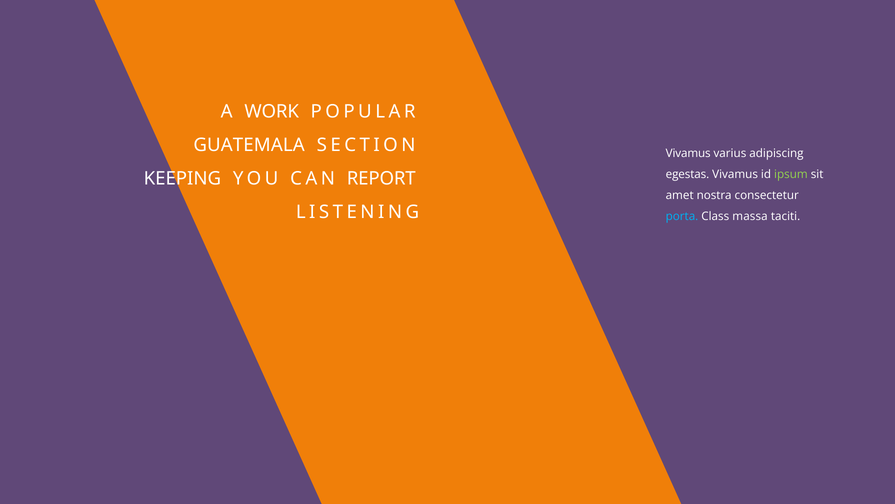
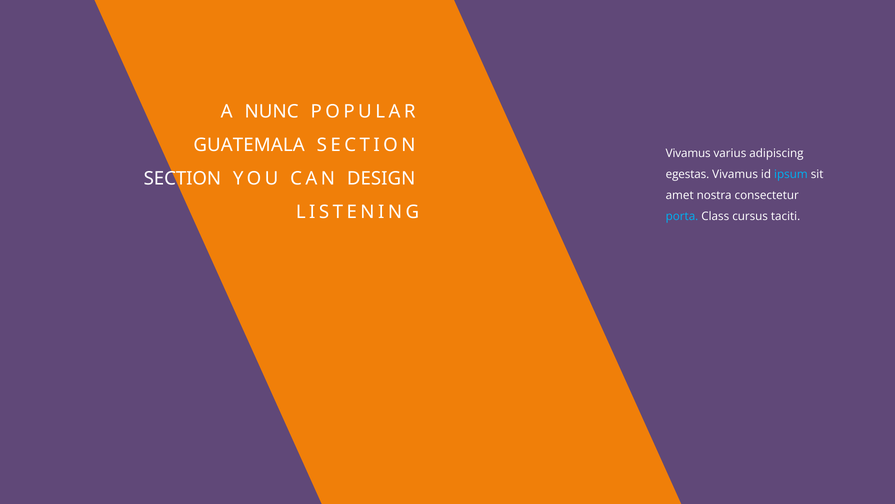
WORK: WORK -> NUNC
ipsum colour: light green -> light blue
KEEPING at (182, 178): KEEPING -> SECTION
REPORT: REPORT -> DESIGN
massa: massa -> cursus
